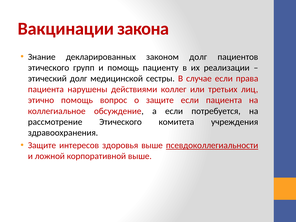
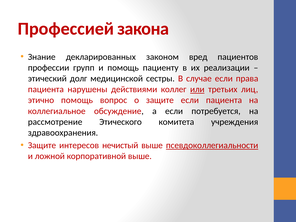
Вакцинации: Вакцинации -> Профессией
законом долг: долг -> вред
этического at (49, 68): этического -> профессии
или underline: none -> present
здоровья: здоровья -> нечистый
